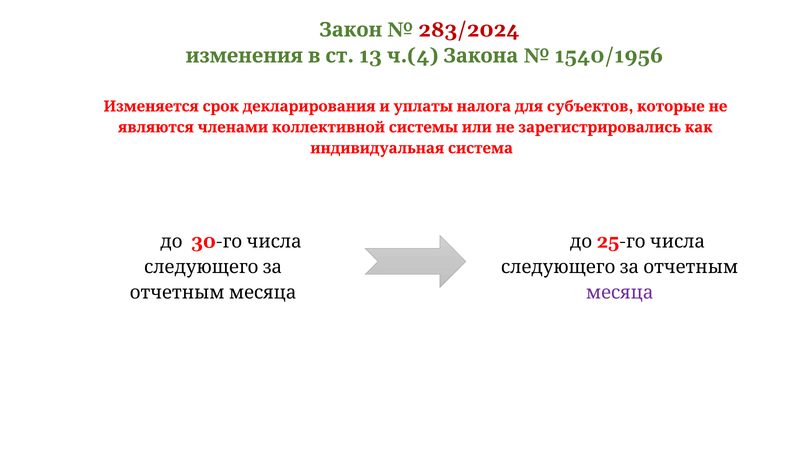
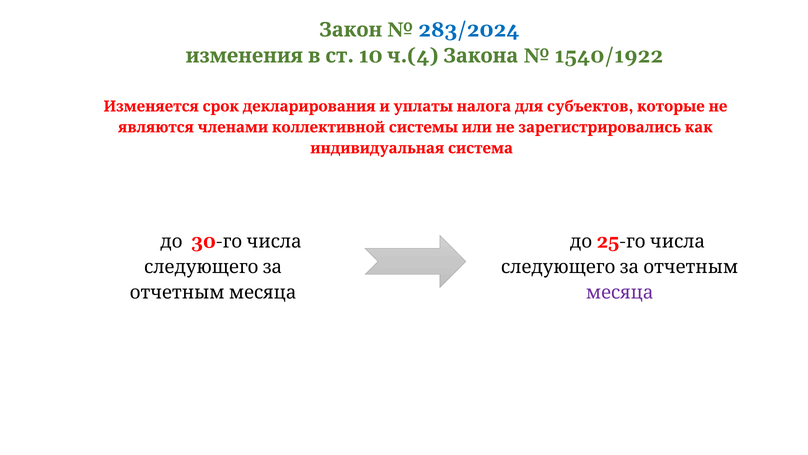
283/2024 colour: red -> blue
13: 13 -> 10
1540/1956: 1540/1956 -> 1540/1922
